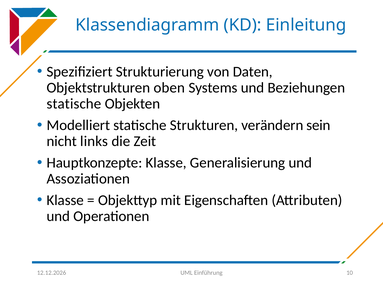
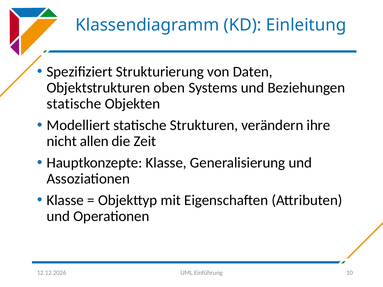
sein: sein -> ihre
links: links -> allen
